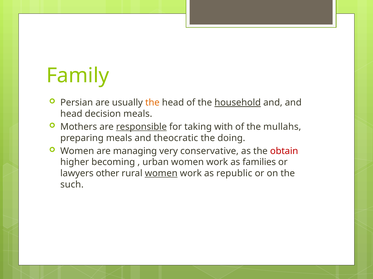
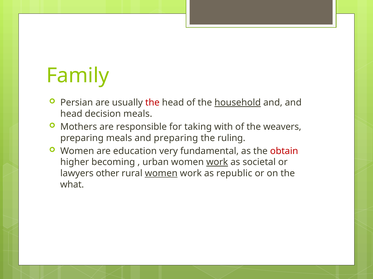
the at (152, 103) colour: orange -> red
responsible underline: present -> none
mullahs: mullahs -> weavers
and theocratic: theocratic -> preparing
doing: doing -> ruling
managing: managing -> education
conservative: conservative -> fundamental
work at (217, 163) underline: none -> present
families: families -> societal
such: such -> what
